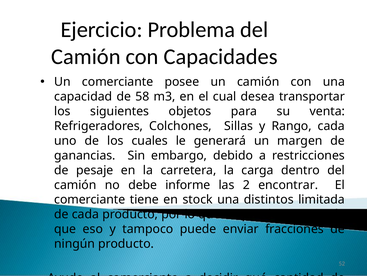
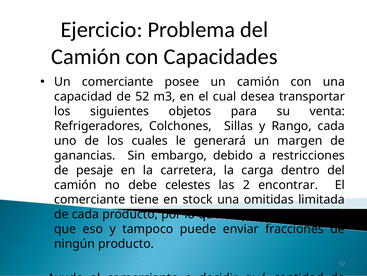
de 58: 58 -> 52
informe: informe -> celestes
distintos: distintos -> omitidas
